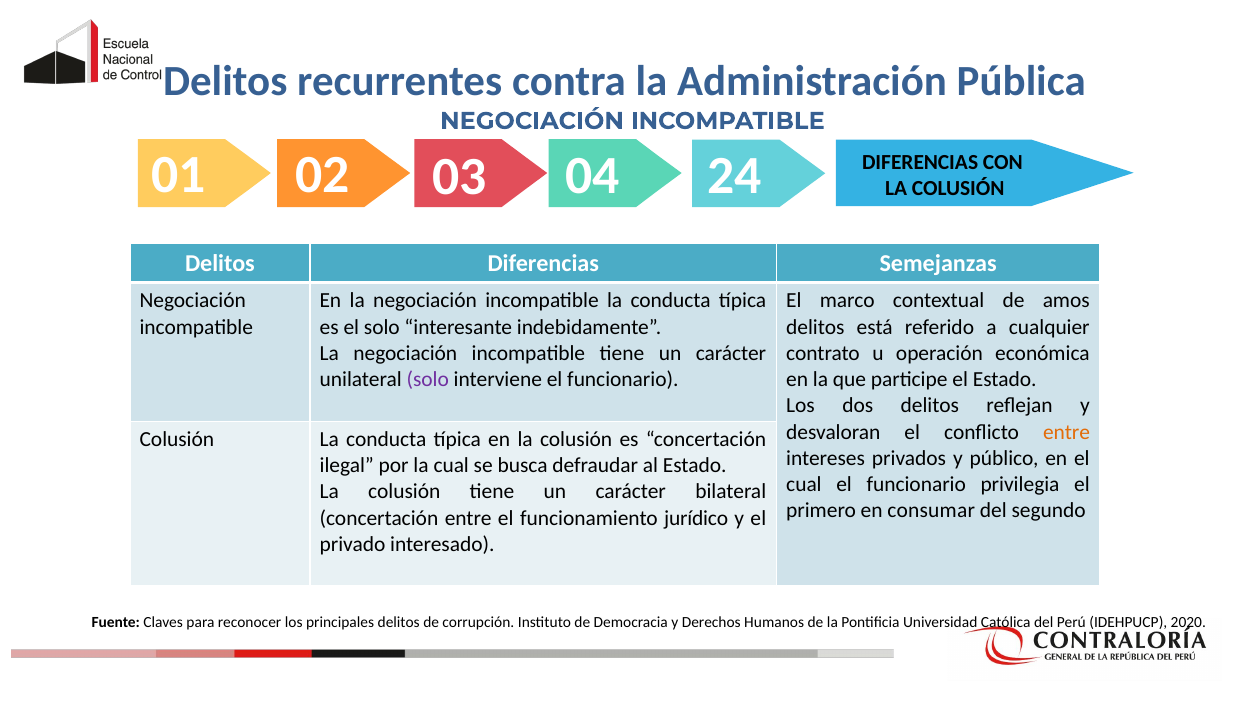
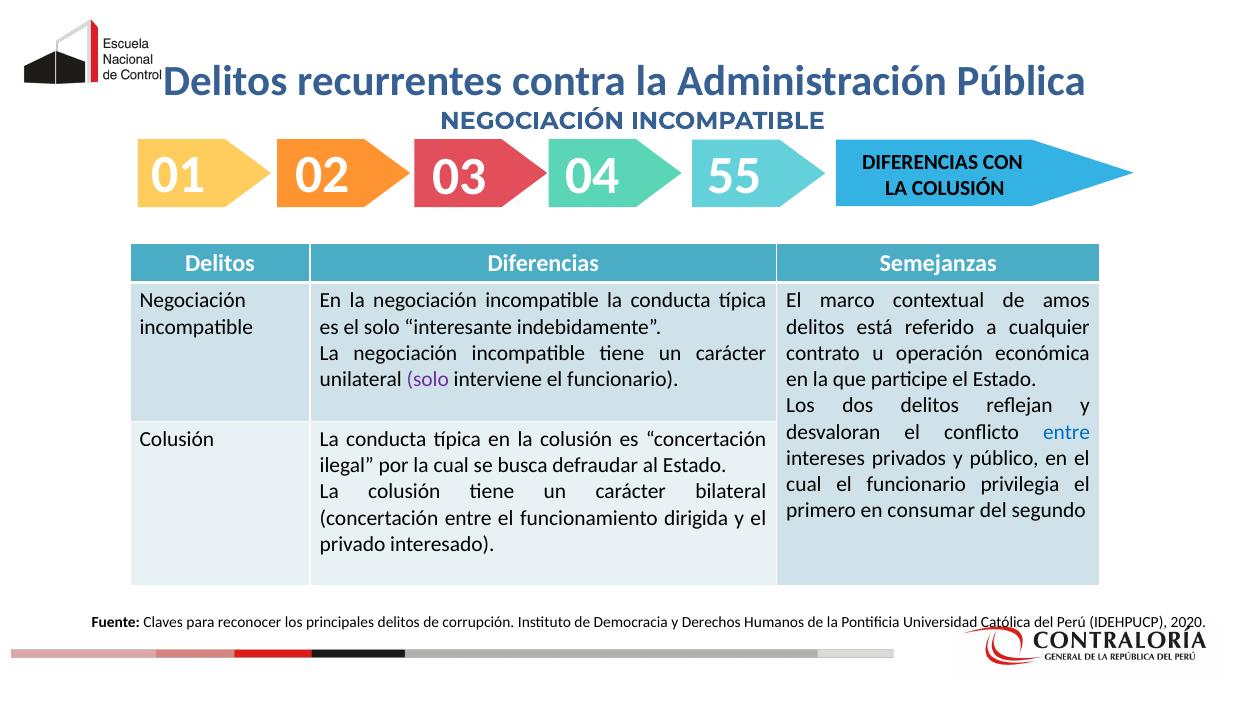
24: 24 -> 55
entre at (1067, 432) colour: orange -> blue
jurídico: jurídico -> dirigida
